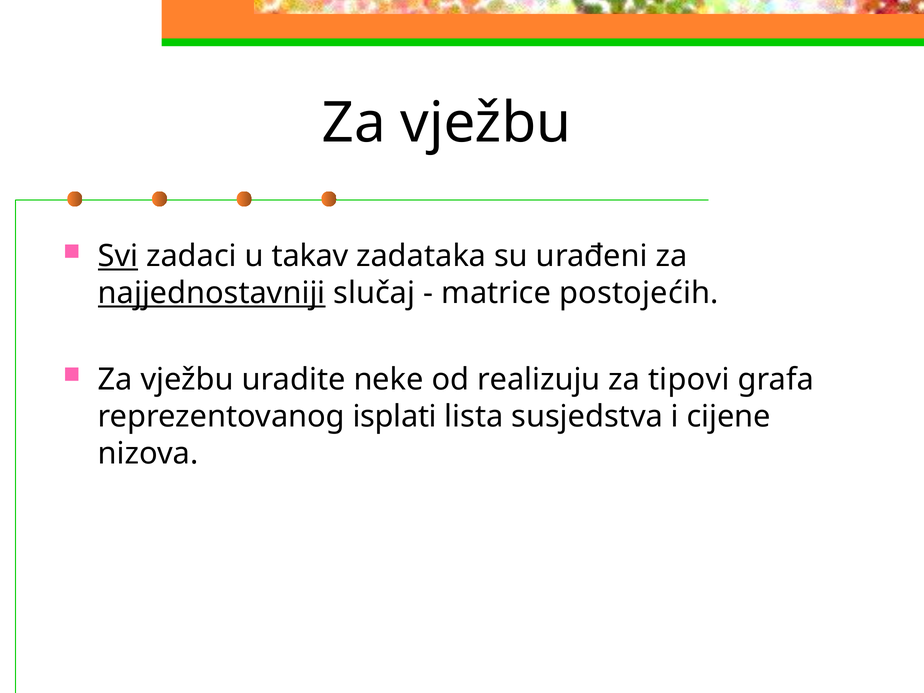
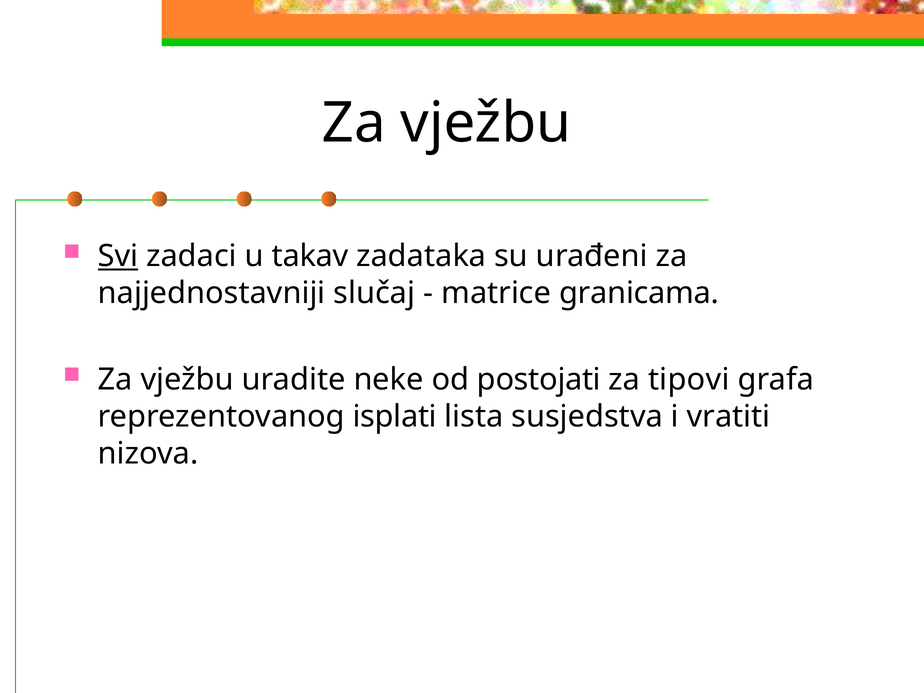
najjednostavniji underline: present -> none
postojećih: postojećih -> granicama
realizuju: realizuju -> postojati
cijene: cijene -> vratiti
